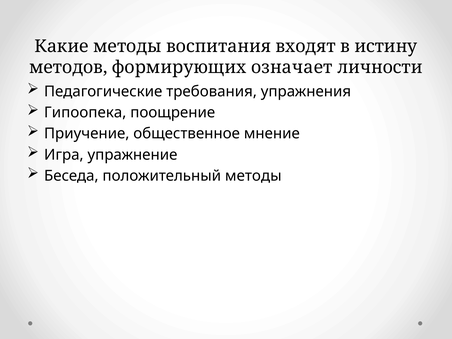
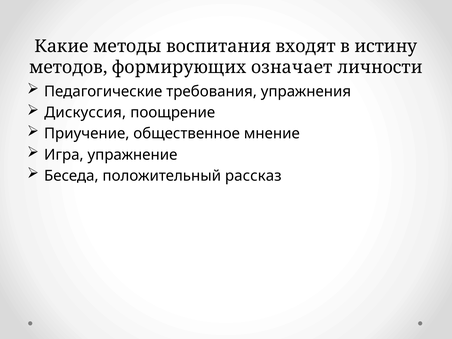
Гипоопека: Гипоопека -> Дискуссия
положительный методы: методы -> рассказ
